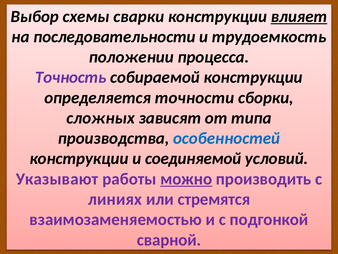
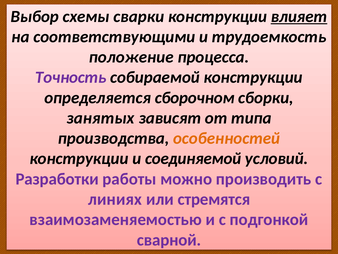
последовательности: последовательности -> соответствующими
положении: положении -> положение
точности: точности -> сборочном
сложных: сложных -> занятых
особенностей colour: blue -> orange
Указывают: Указывают -> Разработки
можно underline: present -> none
